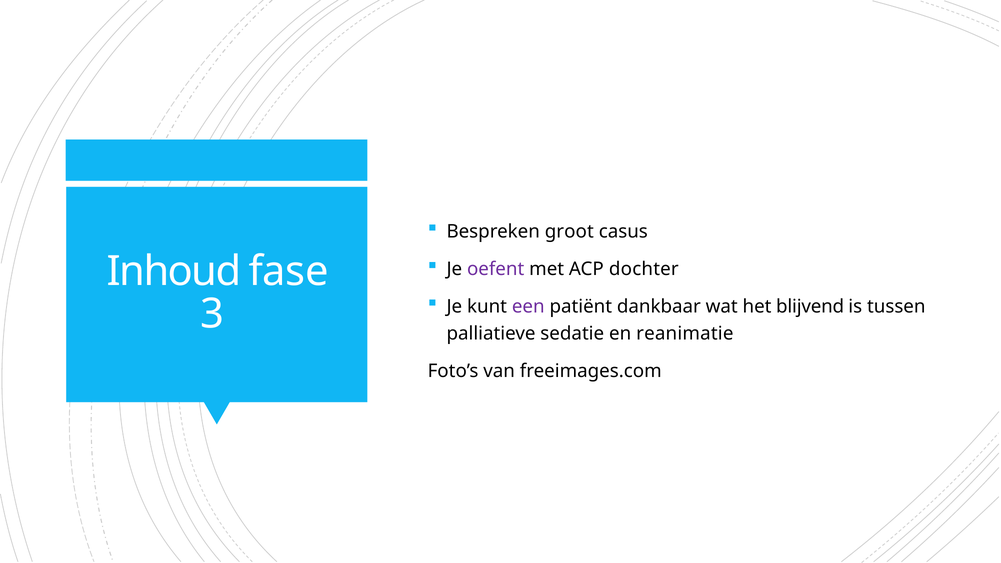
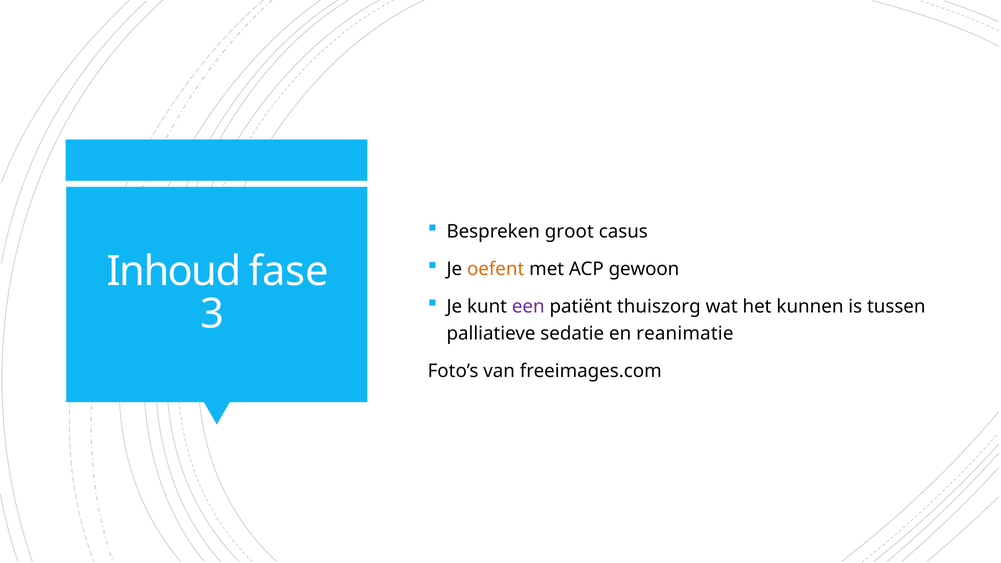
oefent colour: purple -> orange
dochter: dochter -> gewoon
dankbaar: dankbaar -> thuiszorg
blijvend: blijvend -> kunnen
